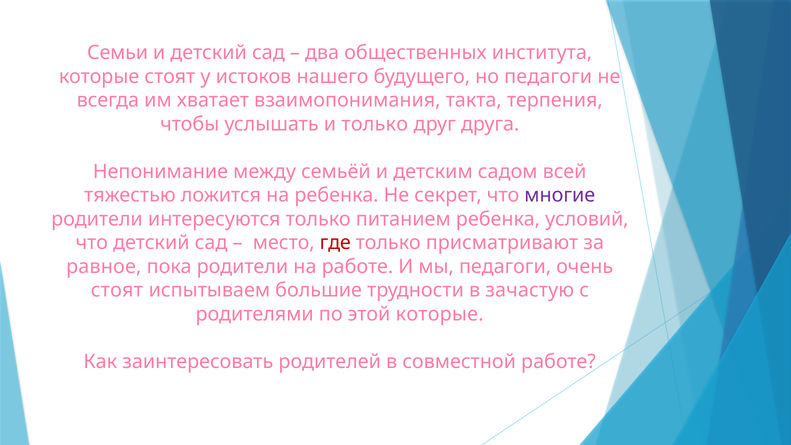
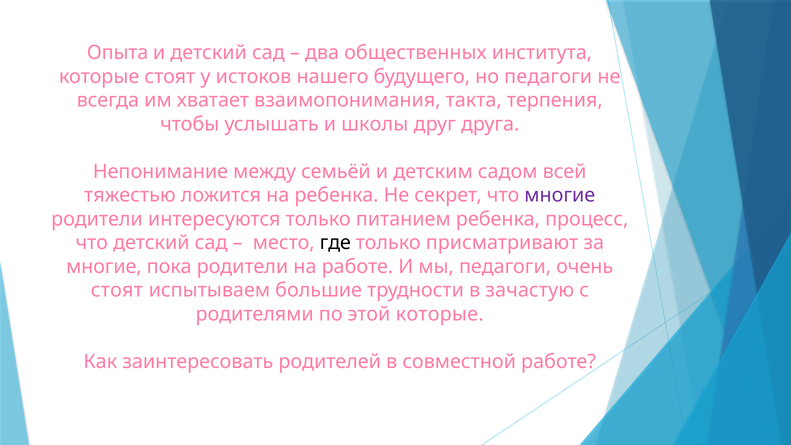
Семьи: Семьи -> Опыта
и только: только -> школы
условий: условий -> процесс
где colour: red -> black
равное at (104, 267): равное -> многие
